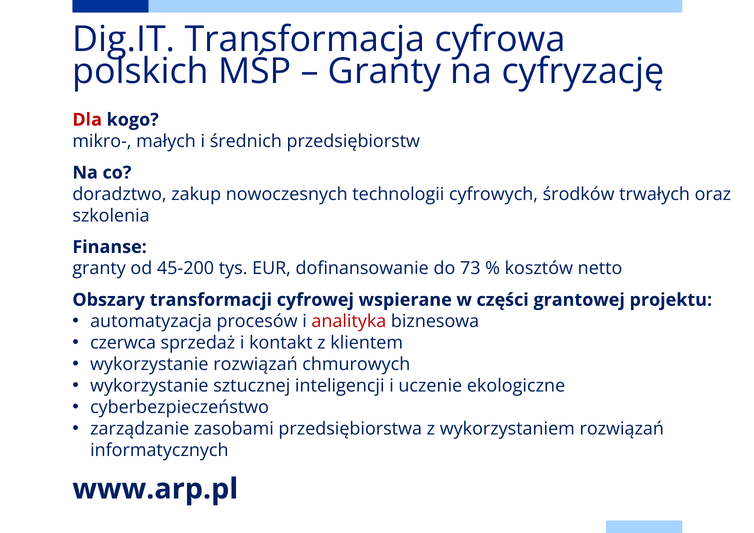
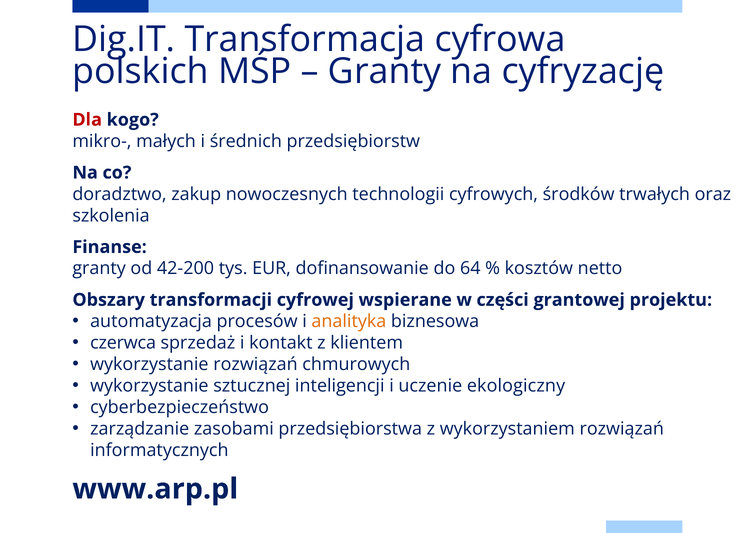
45-200: 45-200 -> 42-200
73: 73 -> 64
analityka colour: red -> orange
ekologiczne: ekologiczne -> ekologiczny
